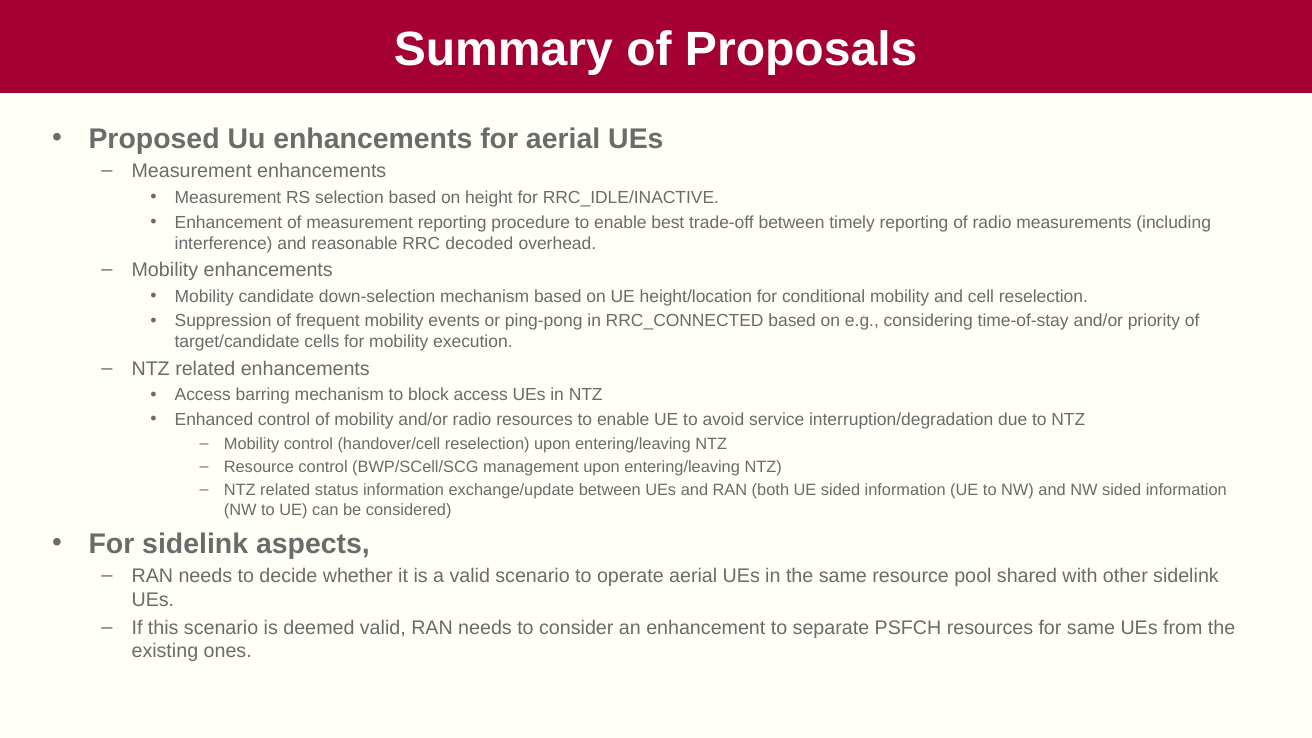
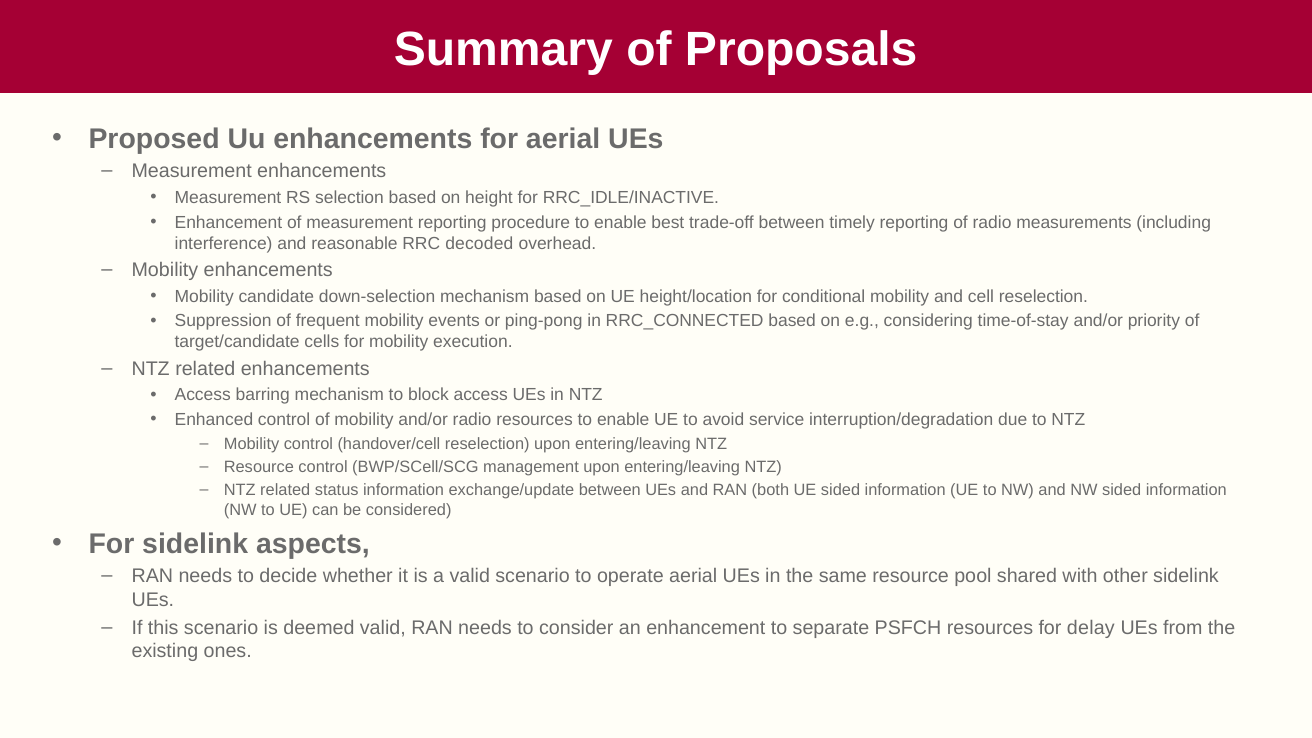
for same: same -> delay
